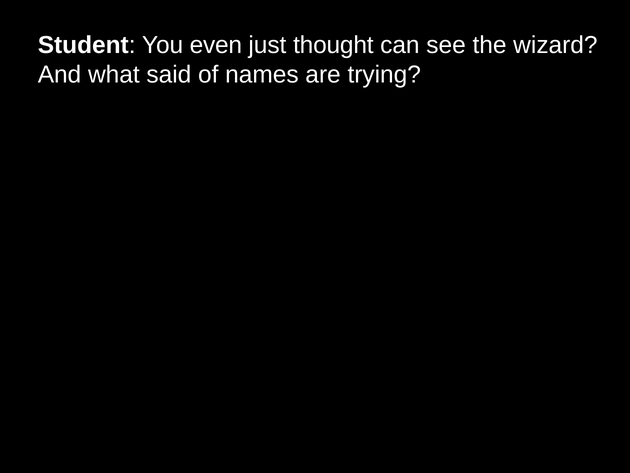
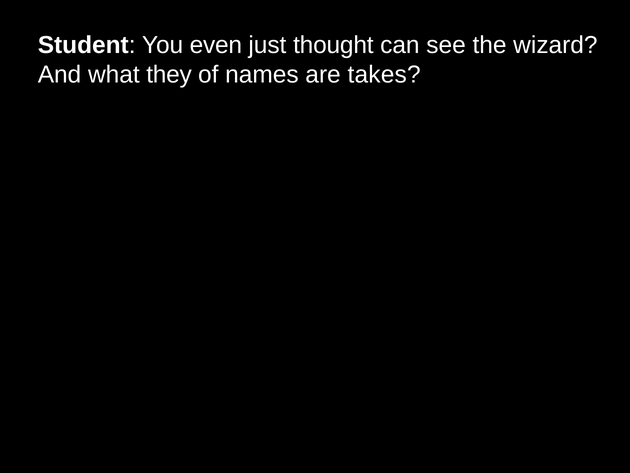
said: said -> they
trying: trying -> takes
